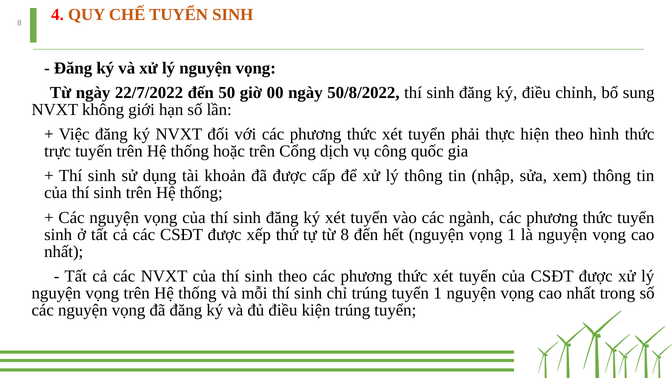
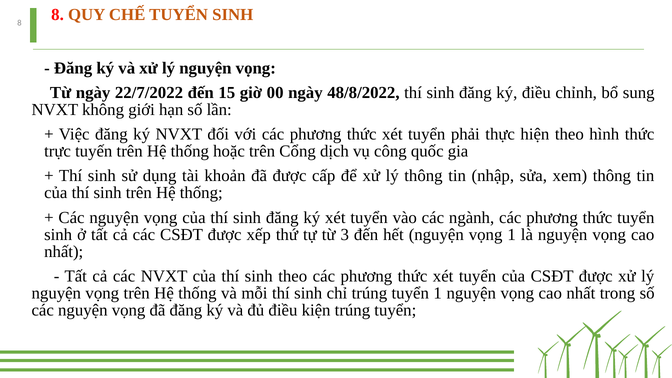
8 4: 4 -> 8
50: 50 -> 15
50/8/2022: 50/8/2022 -> 48/8/2022
từ 8: 8 -> 3
